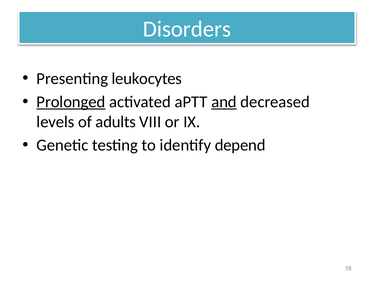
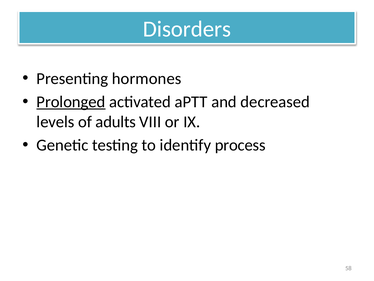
leukocytes: leukocytes -> hormones
and underline: present -> none
depend: depend -> process
